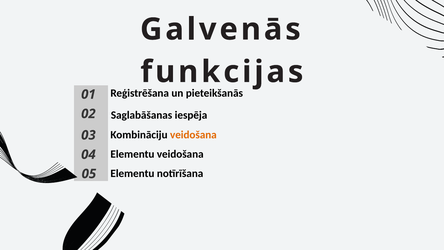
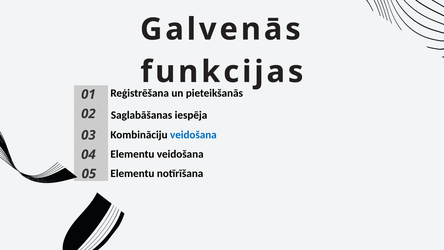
veidošana at (193, 135) colour: orange -> blue
